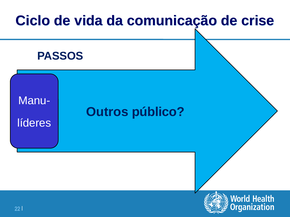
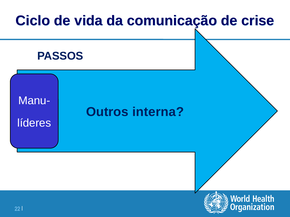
público: público -> interna
